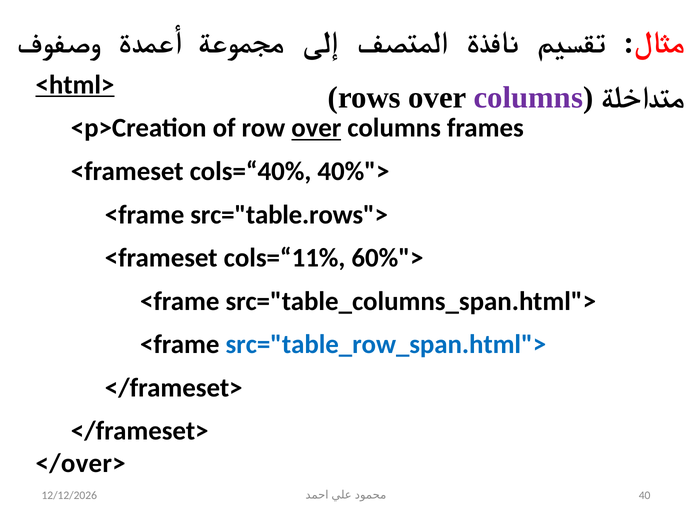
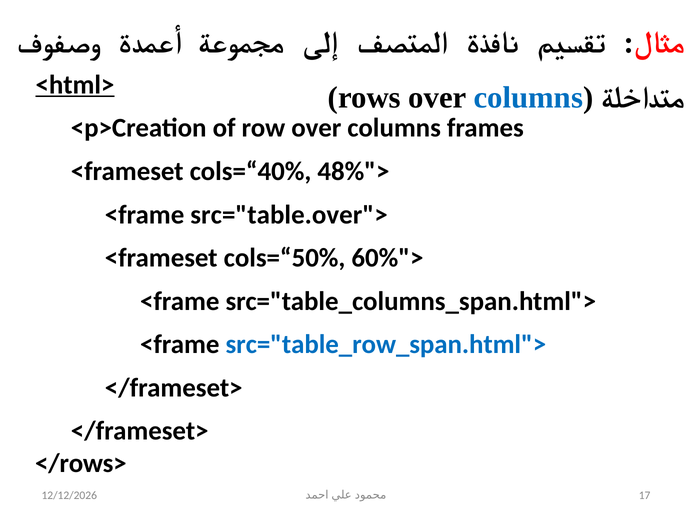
columns at (528, 98) colour: purple -> blue
over at (316, 128) underline: present -> none
40%">: 40%"> -> 48%">
src="table.rows">: src="table.rows"> -> src="table.over">
cols=“11%: cols=“11% -> cols=“50%
</over>: </over> -> </rows>
40: 40 -> 17
